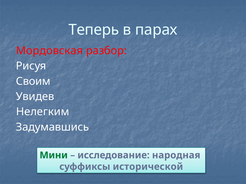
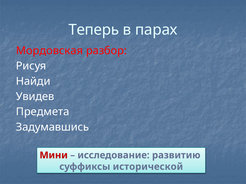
Своим: Своим -> Найди
Нелегким: Нелегким -> Предмета
Мини colour: green -> red
народная: народная -> развитию
